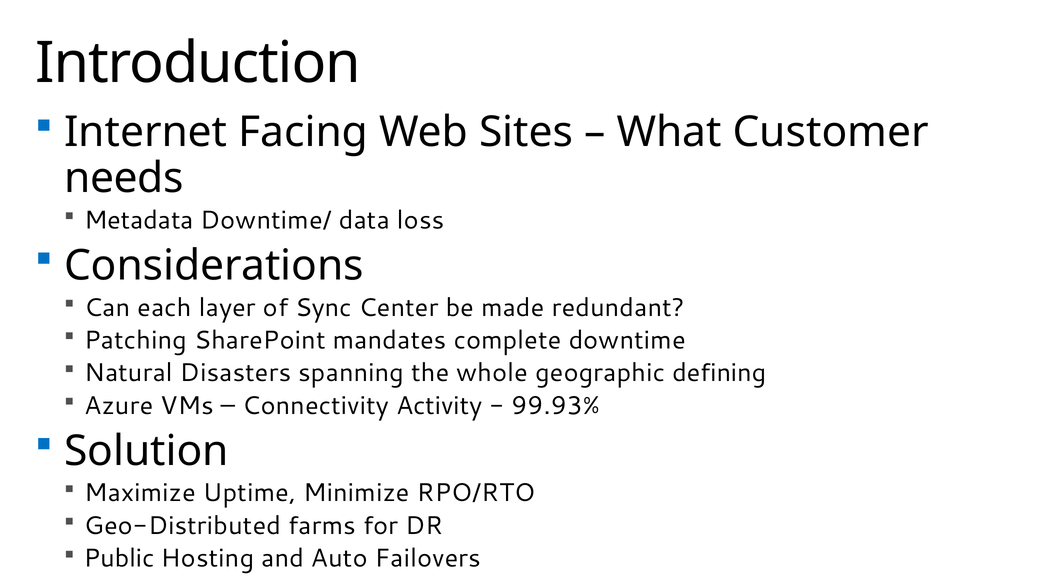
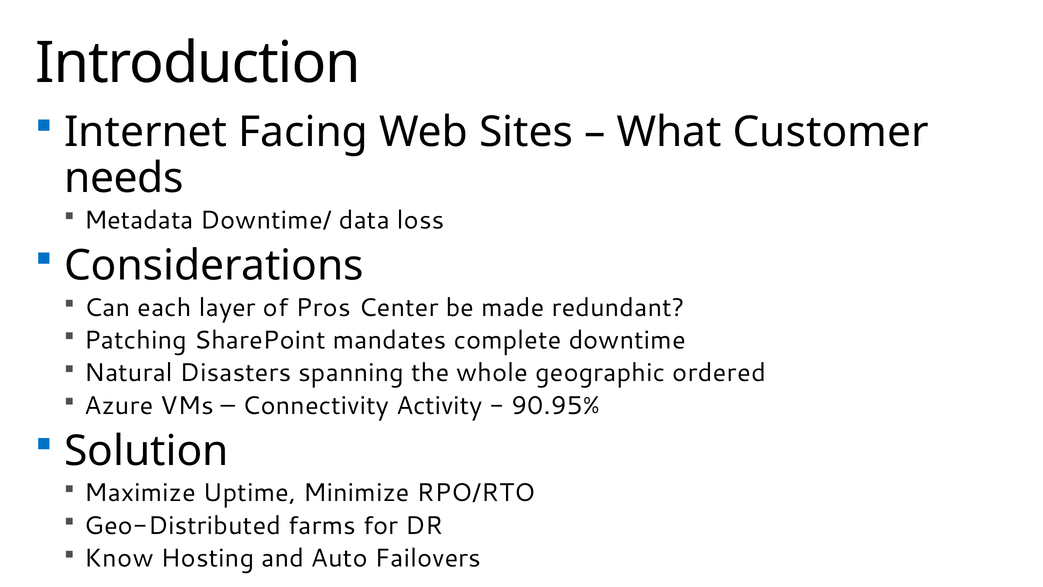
Sync: Sync -> Pros
defining: defining -> ordered
99.93%: 99.93% -> 90.95%
Public: Public -> Know
